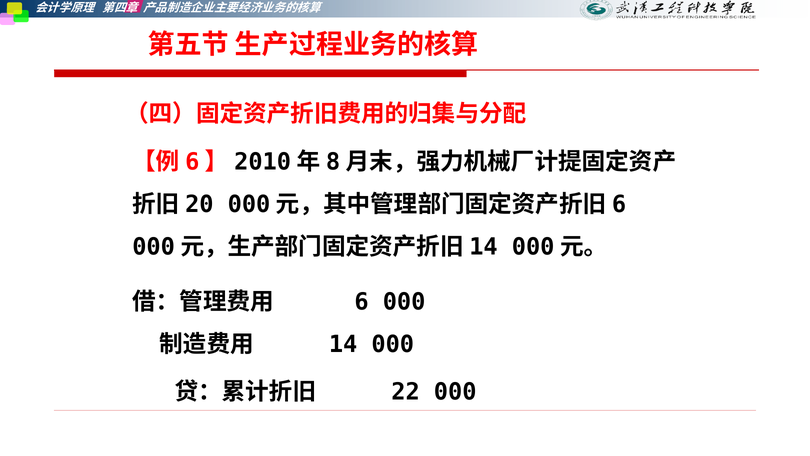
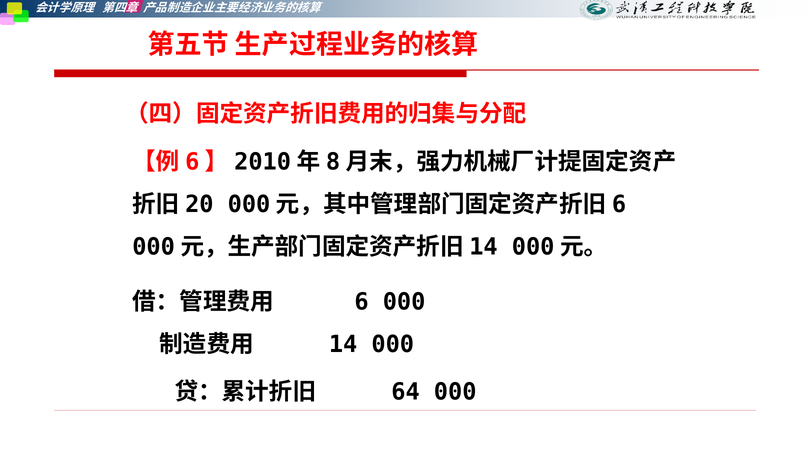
22: 22 -> 64
